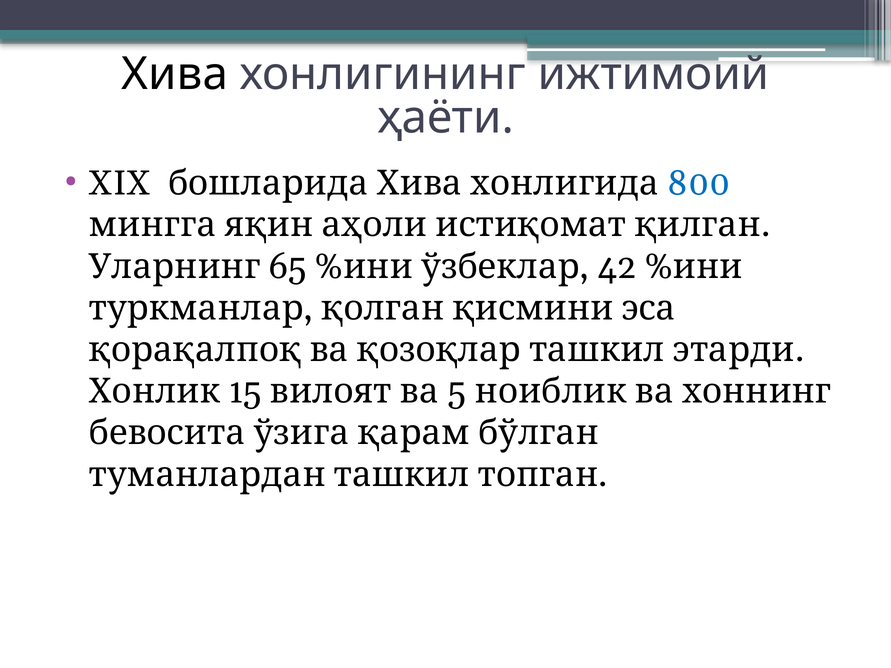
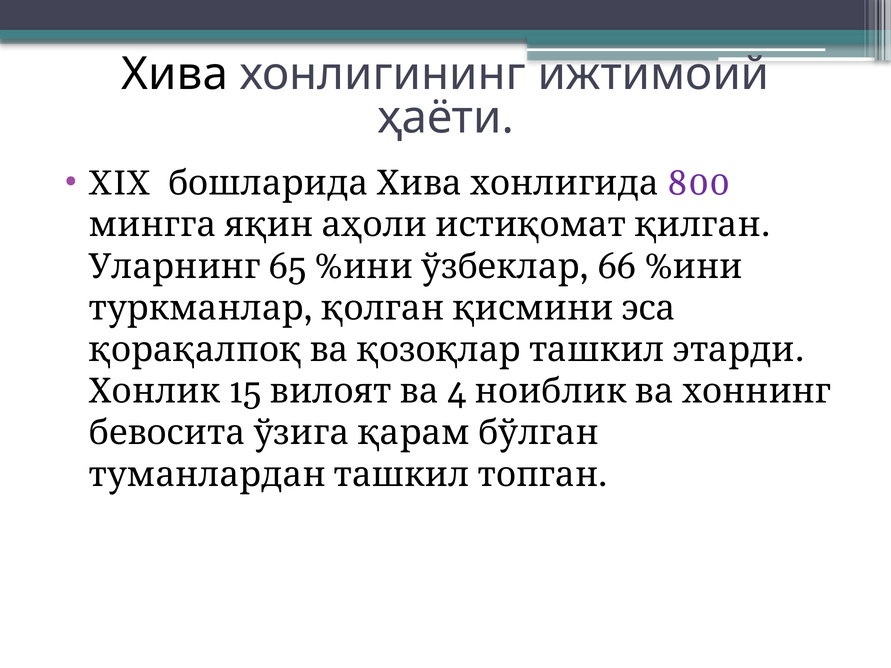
800 colour: blue -> purple
42: 42 -> 66
5: 5 -> 4
